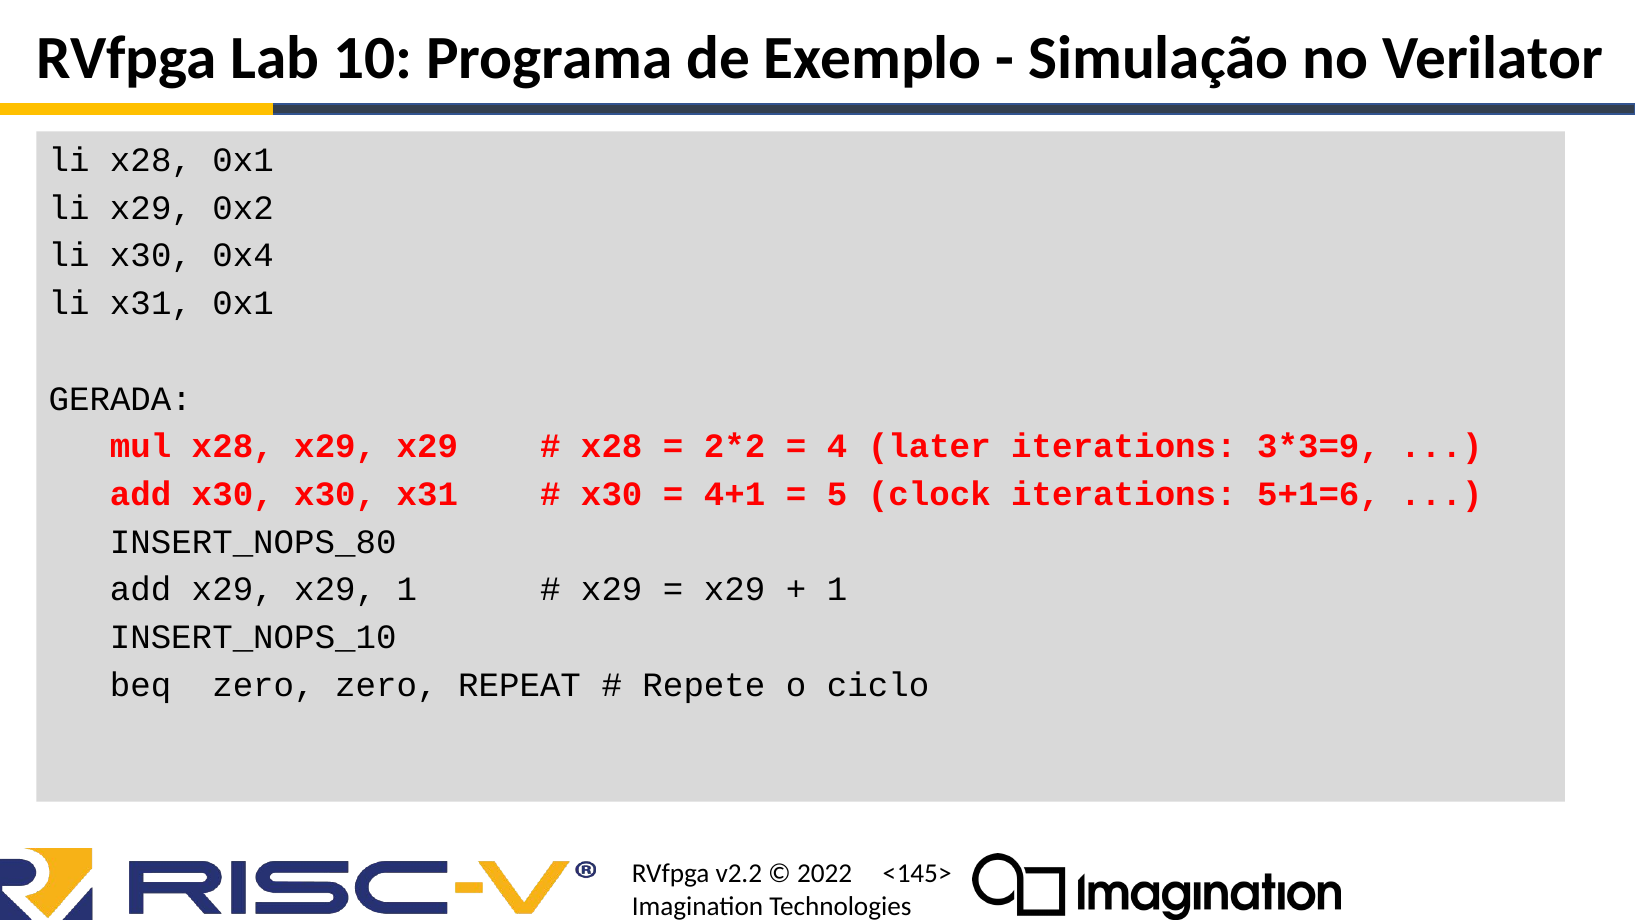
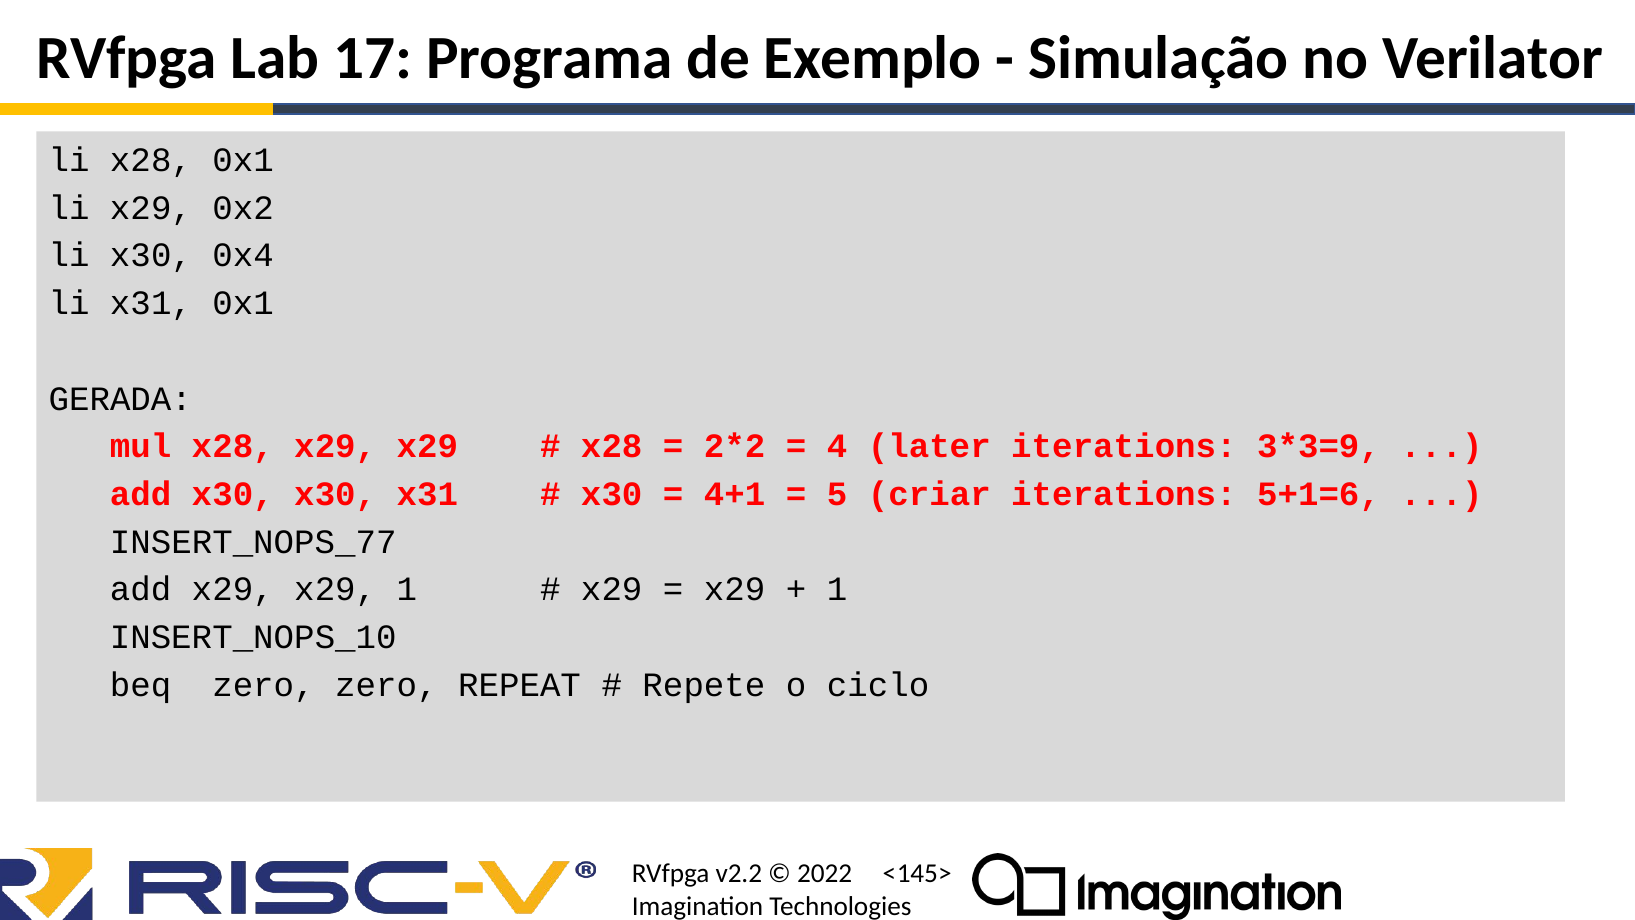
10: 10 -> 17
clock: clock -> criar
INSERT_NOPS_80: INSERT_NOPS_80 -> INSERT_NOPS_77
